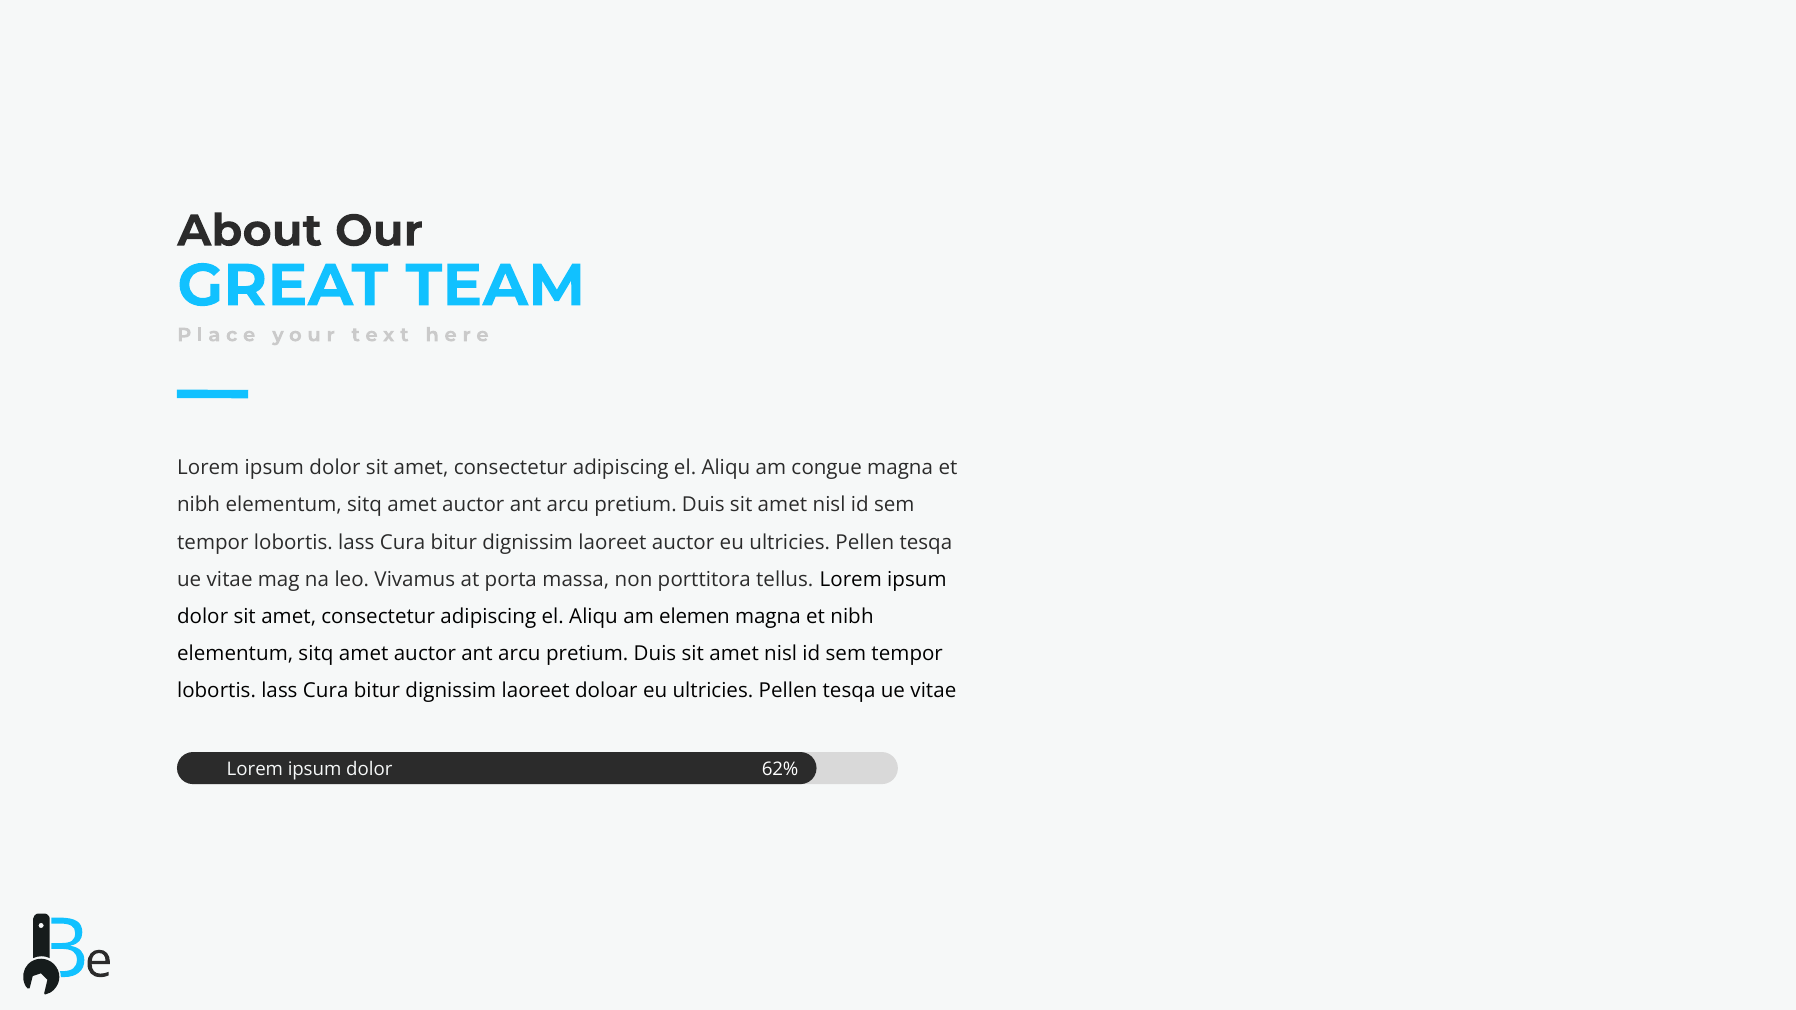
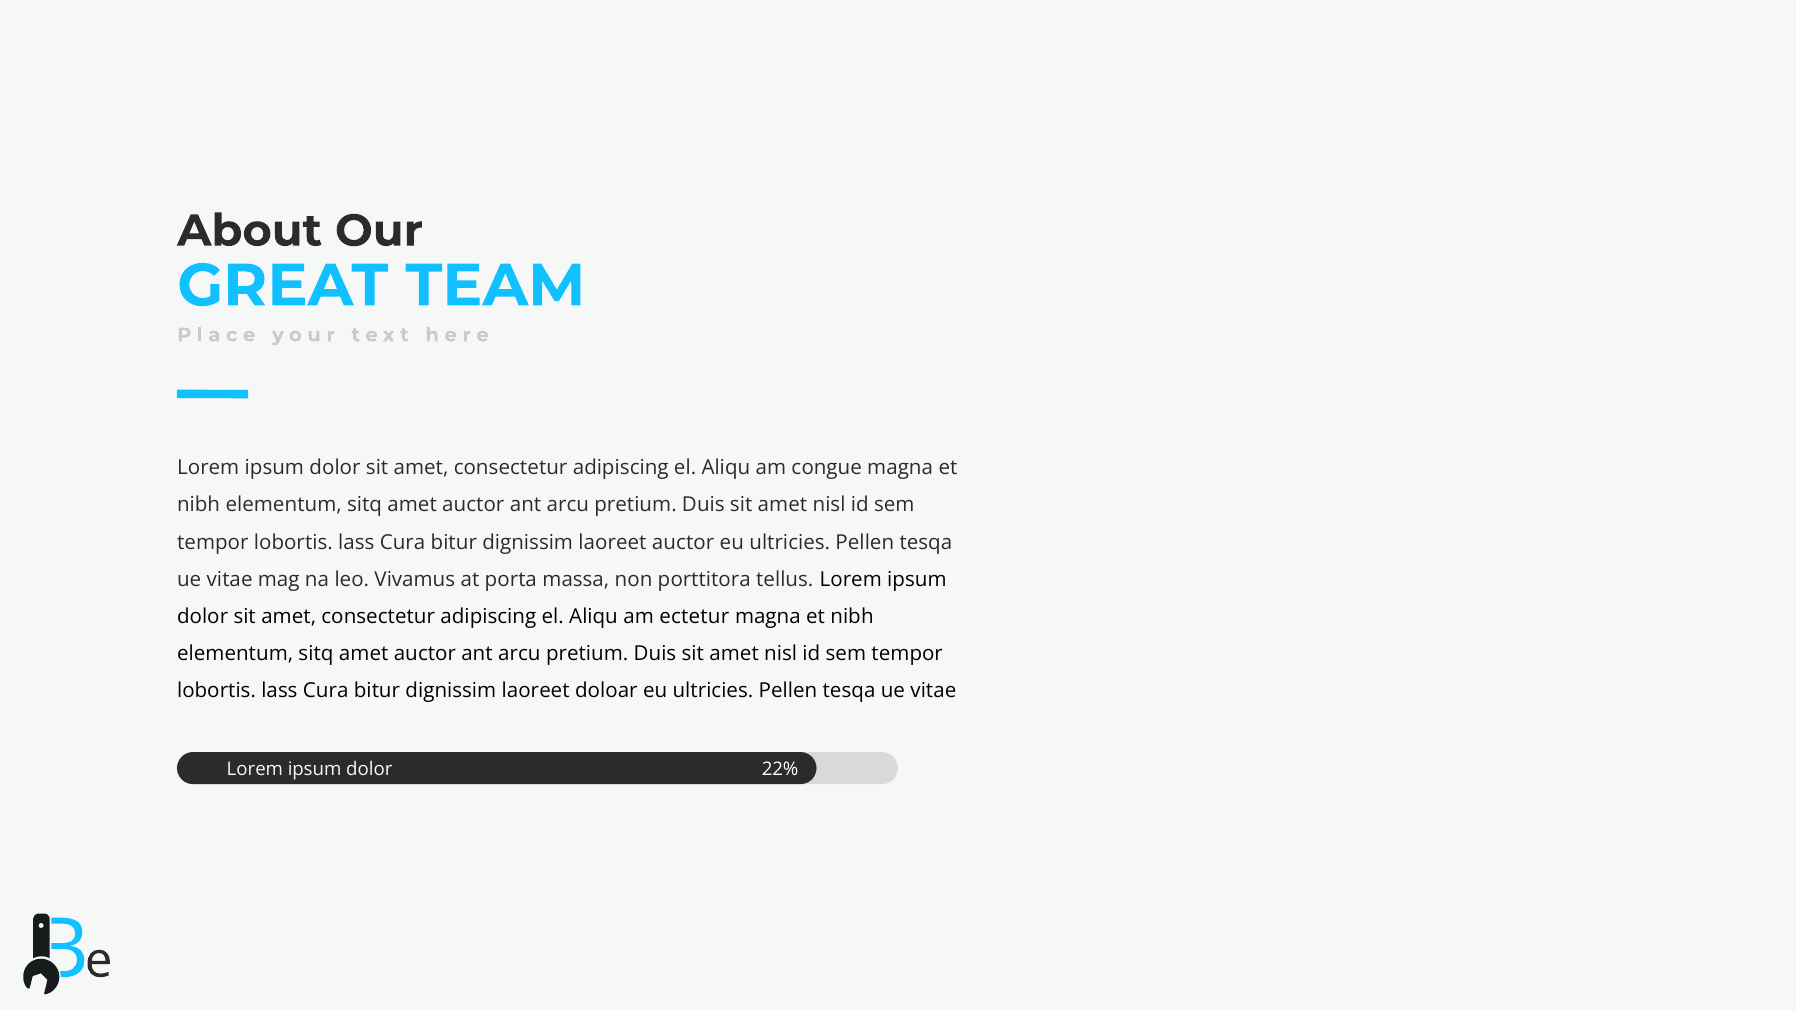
elemen: elemen -> ectetur
62%: 62% -> 22%
